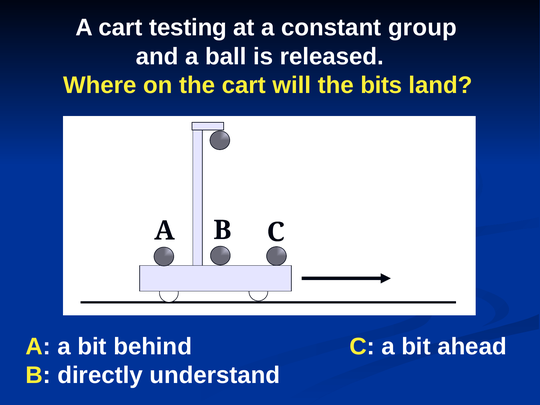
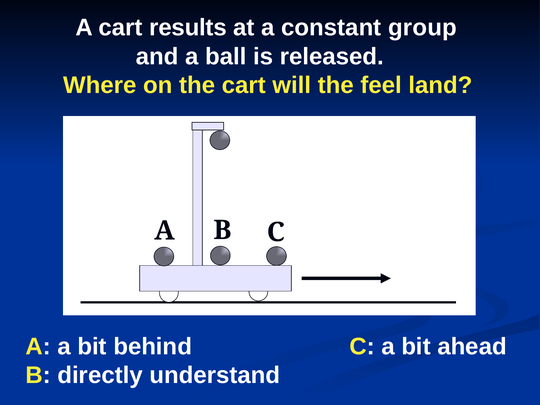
testing: testing -> results
bits: bits -> feel
